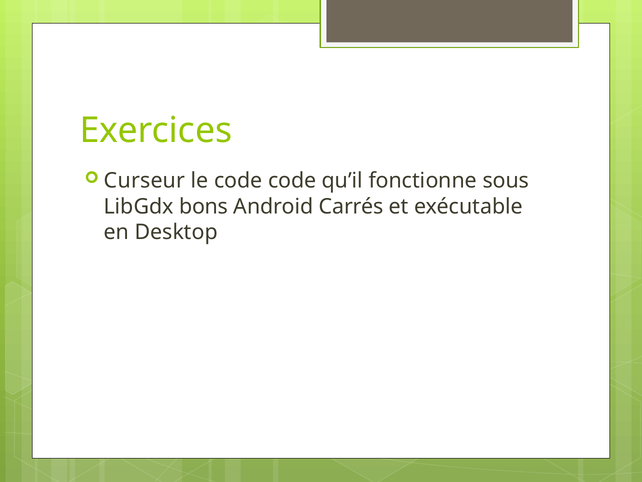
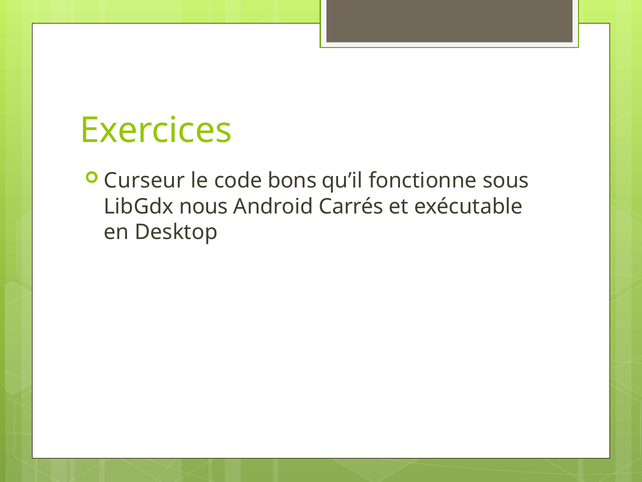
code code: code -> bons
bons: bons -> nous
